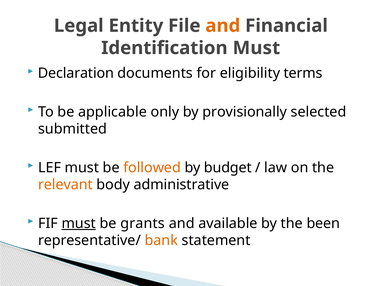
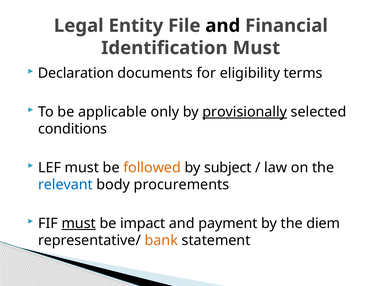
and at (223, 26) colour: orange -> black
provisionally underline: none -> present
submitted: submitted -> conditions
budget: budget -> subject
relevant colour: orange -> blue
administrative: administrative -> procurements
grants: grants -> impact
available: available -> payment
been: been -> diem
